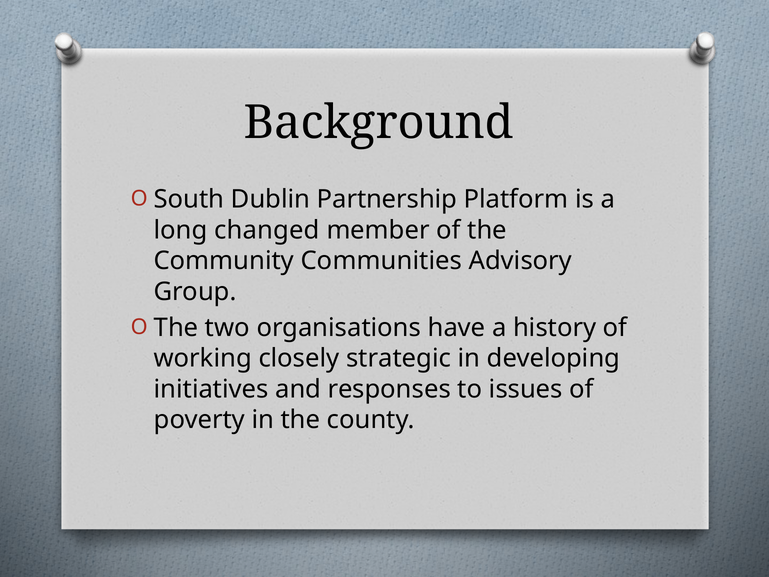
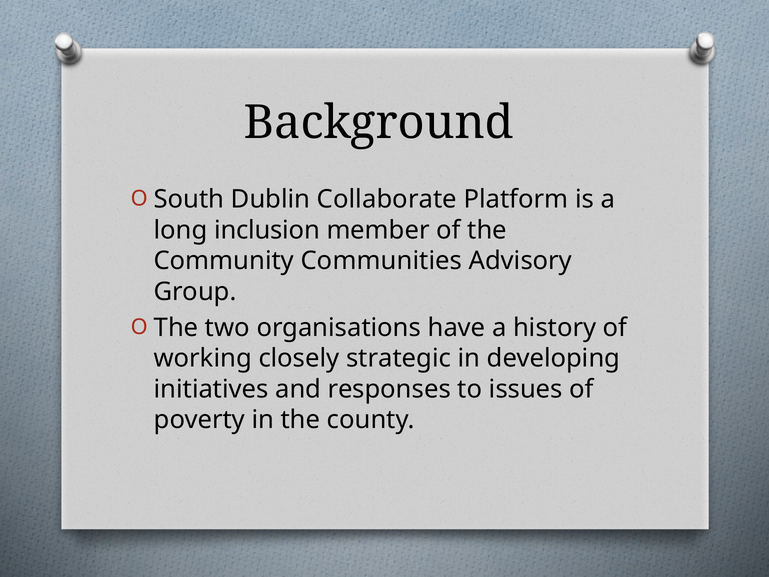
Partnership: Partnership -> Collaborate
changed: changed -> inclusion
